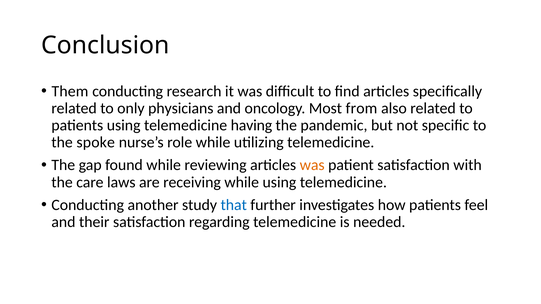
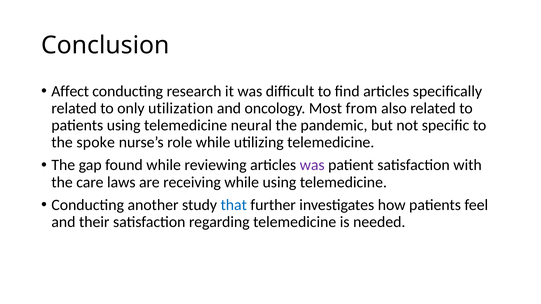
Them: Them -> Affect
physicians: physicians -> utilization
having: having -> neural
was at (312, 165) colour: orange -> purple
